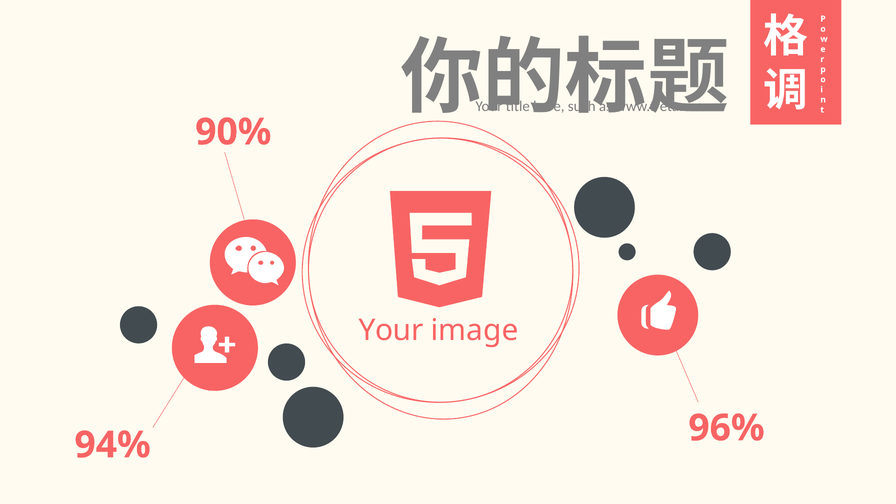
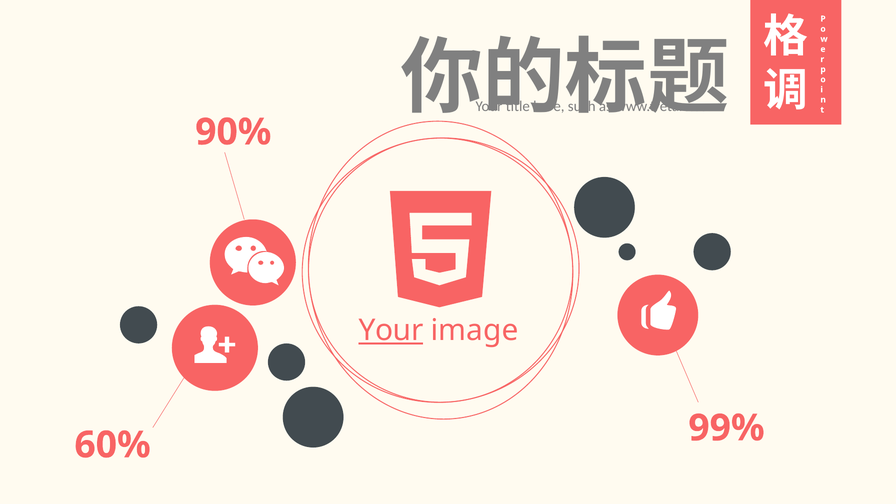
Your at (391, 331) underline: none -> present
96%: 96% -> 99%
94%: 94% -> 60%
